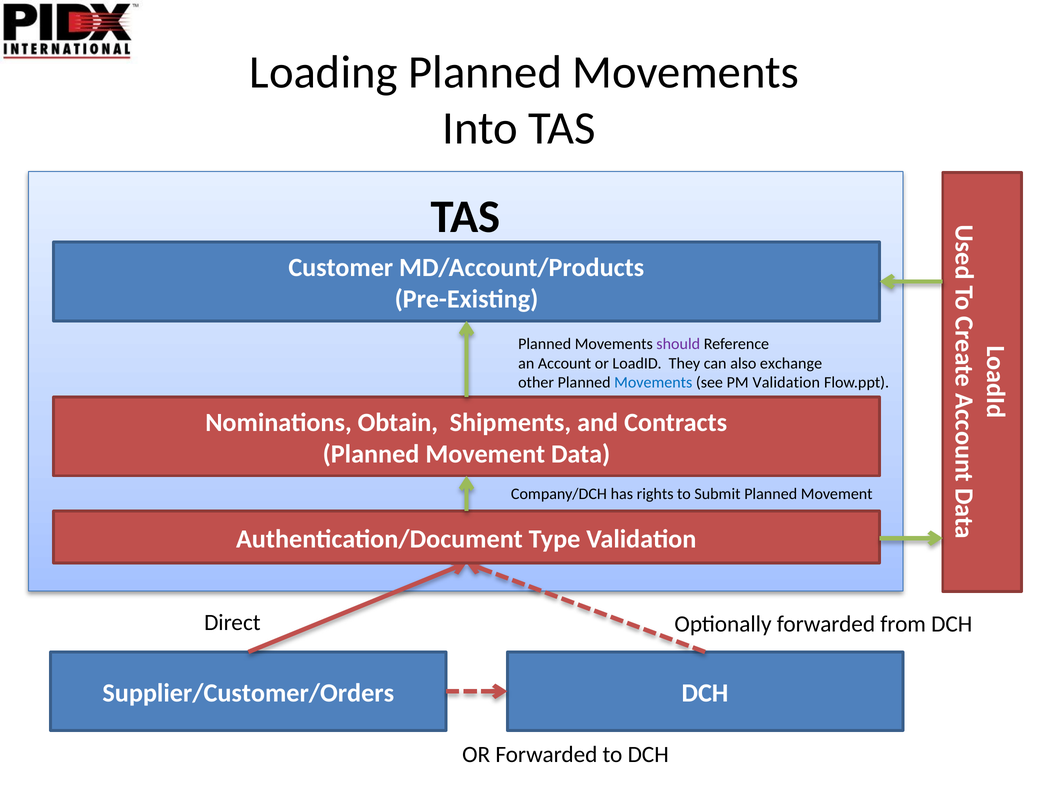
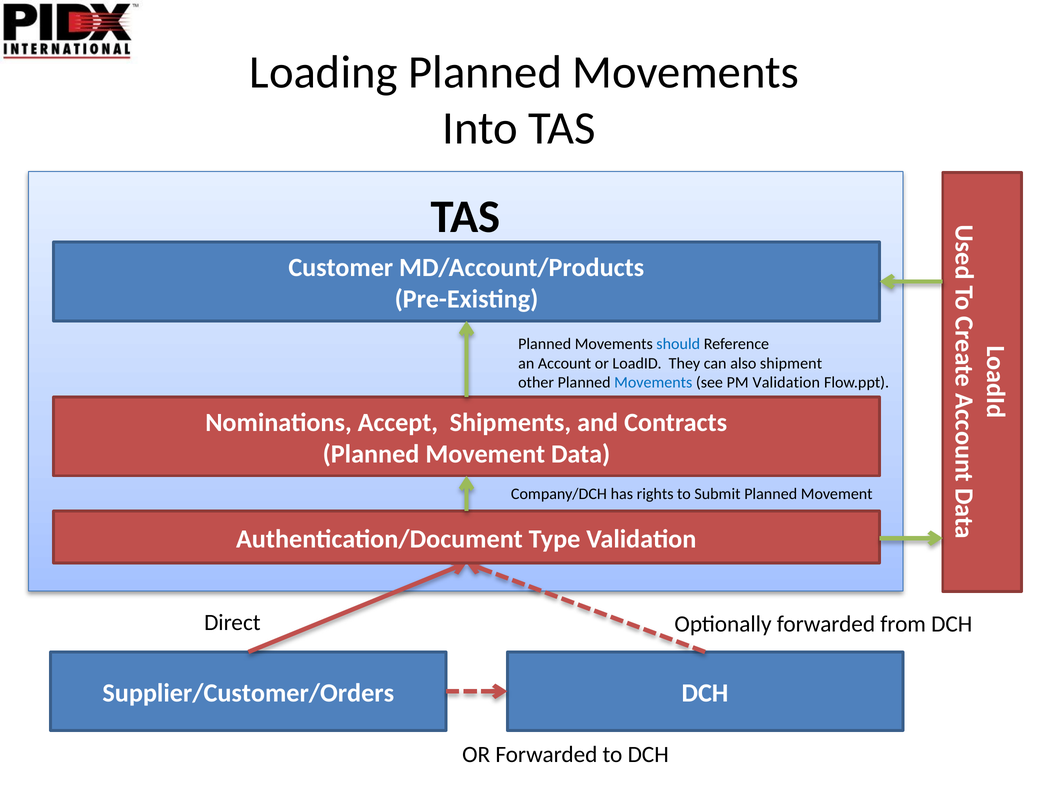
should colour: purple -> blue
exchange: exchange -> shipment
Obtain: Obtain -> Accept
